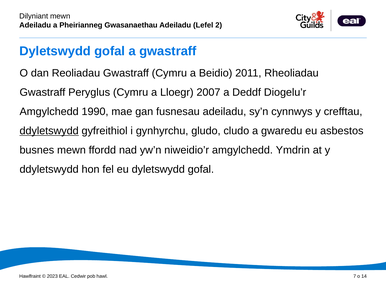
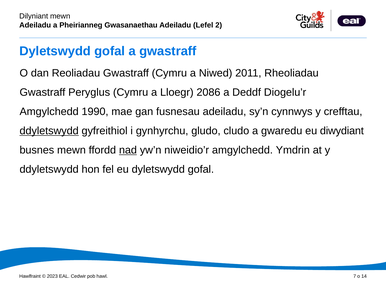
Beidio: Beidio -> Niwed
2007: 2007 -> 2086
asbestos: asbestos -> diwydiant
nad underline: none -> present
